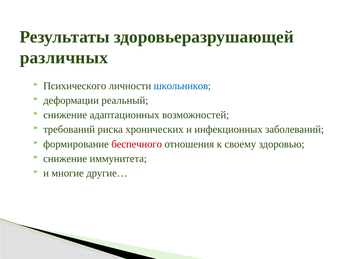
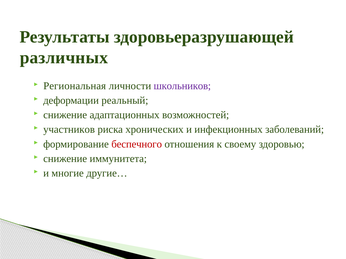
Психического: Психического -> Региональная
школьников colour: blue -> purple
требований: требований -> участников
